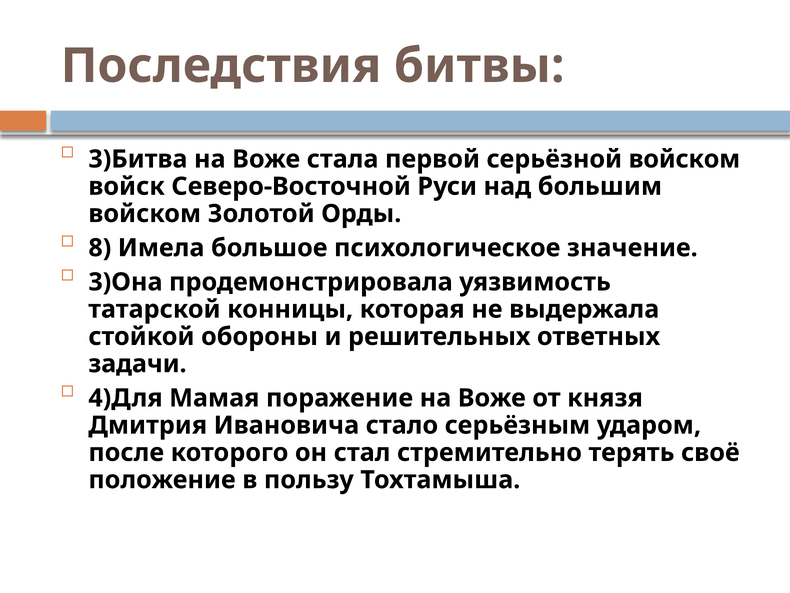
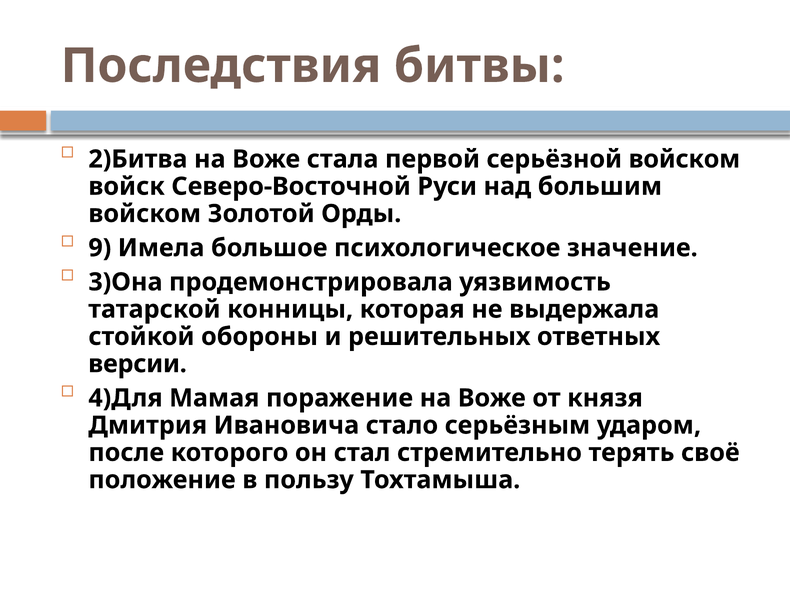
3)Битва: 3)Битва -> 2)Битва
8: 8 -> 9
задачи: задачи -> версии
